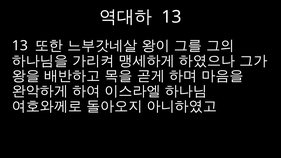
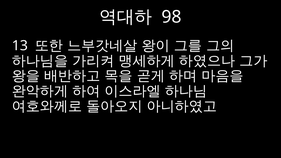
13 at (172, 17): 13 -> 98
